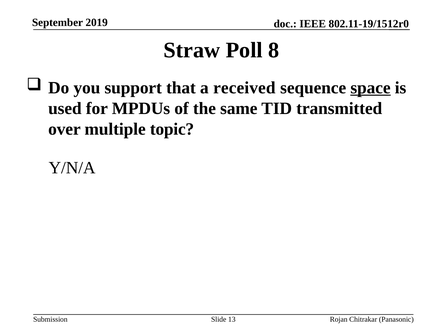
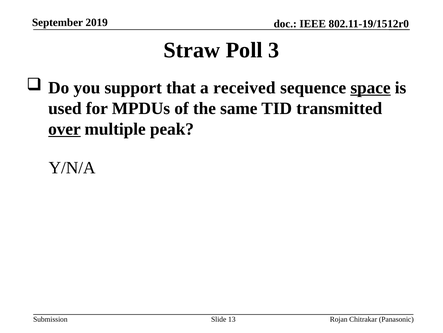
8: 8 -> 3
over underline: none -> present
topic: topic -> peak
